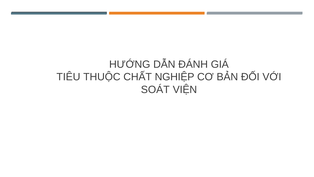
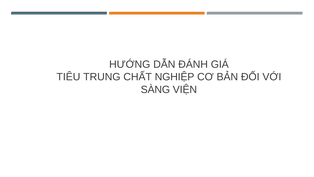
THUỘC: THUỘC -> TRUNG
SOÁT: SOÁT -> SÀNG
